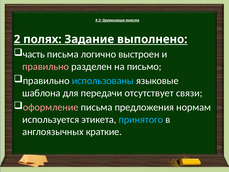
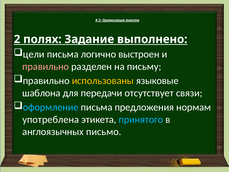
часть: часть -> цели
письмо: письмо -> письму
использованы colour: light blue -> yellow
оформление colour: pink -> light blue
используется: используется -> употреблена
краткие: краткие -> письмо
